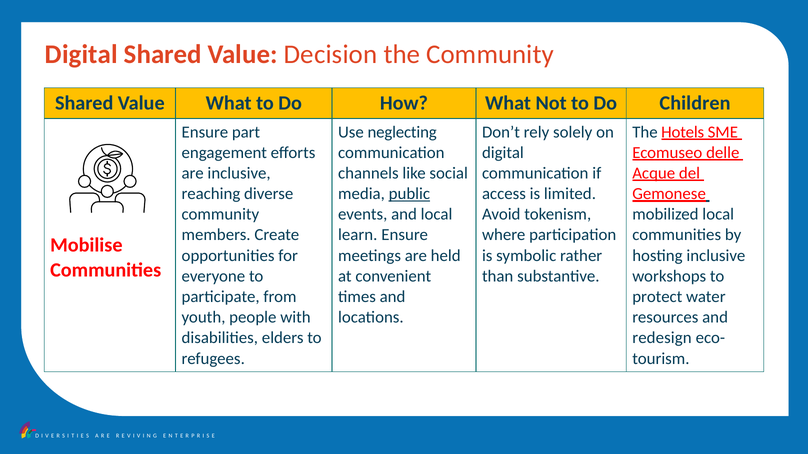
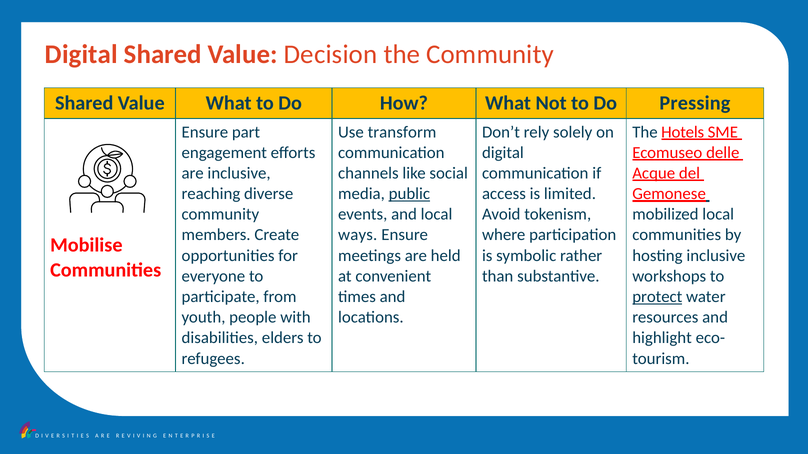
Children: Children -> Pressing
neglecting: neglecting -> transform
learn: learn -> ways
protect underline: none -> present
redesign: redesign -> highlight
